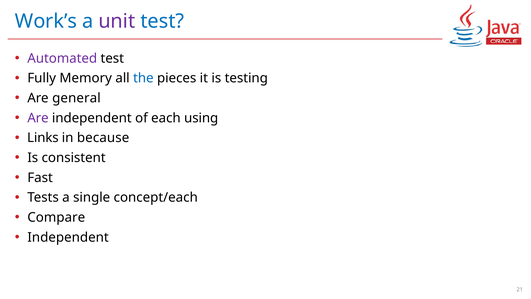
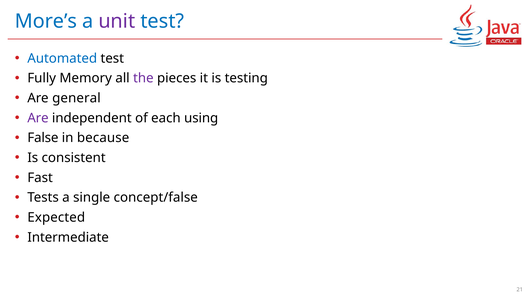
Work’s: Work’s -> More’s
Automated colour: purple -> blue
the colour: blue -> purple
Links: Links -> False
concept/each: concept/each -> concept/false
Compare: Compare -> Expected
Independent at (68, 237): Independent -> Intermediate
